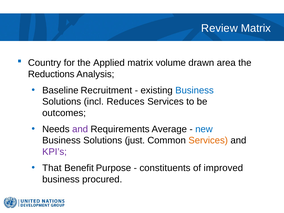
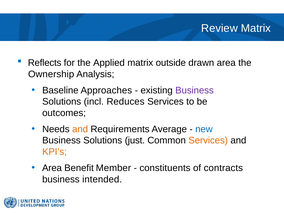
Country: Country -> Reflects
volume: volume -> outside
Reductions: Reductions -> Ownership
Recruitment: Recruitment -> Approaches
Business at (194, 90) colour: blue -> purple
and at (80, 129) colour: purple -> orange
KPI’s colour: purple -> orange
That at (52, 168): That -> Area
Purpose: Purpose -> Member
improved: improved -> contracts
procured: procured -> intended
